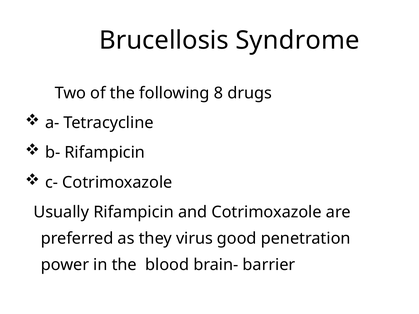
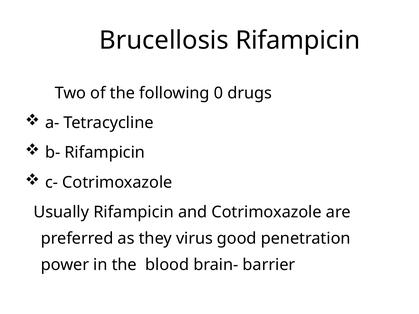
Brucellosis Syndrome: Syndrome -> Rifampicin
8: 8 -> 0
